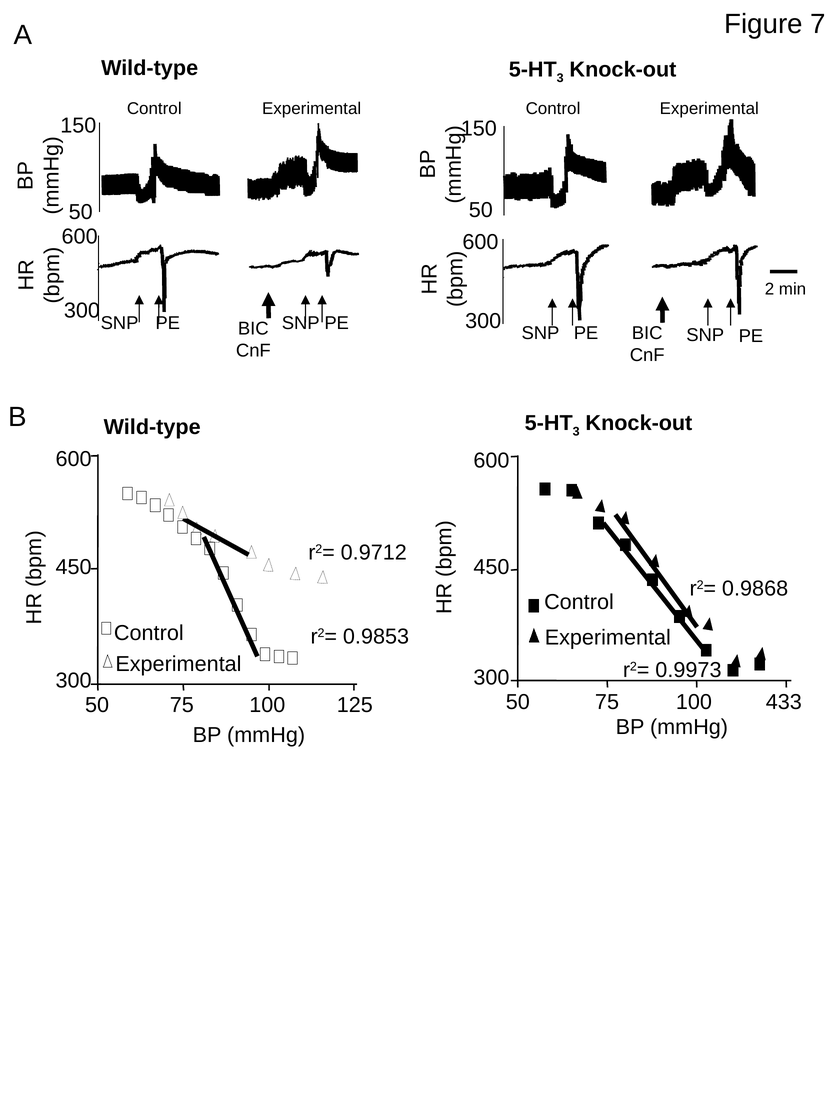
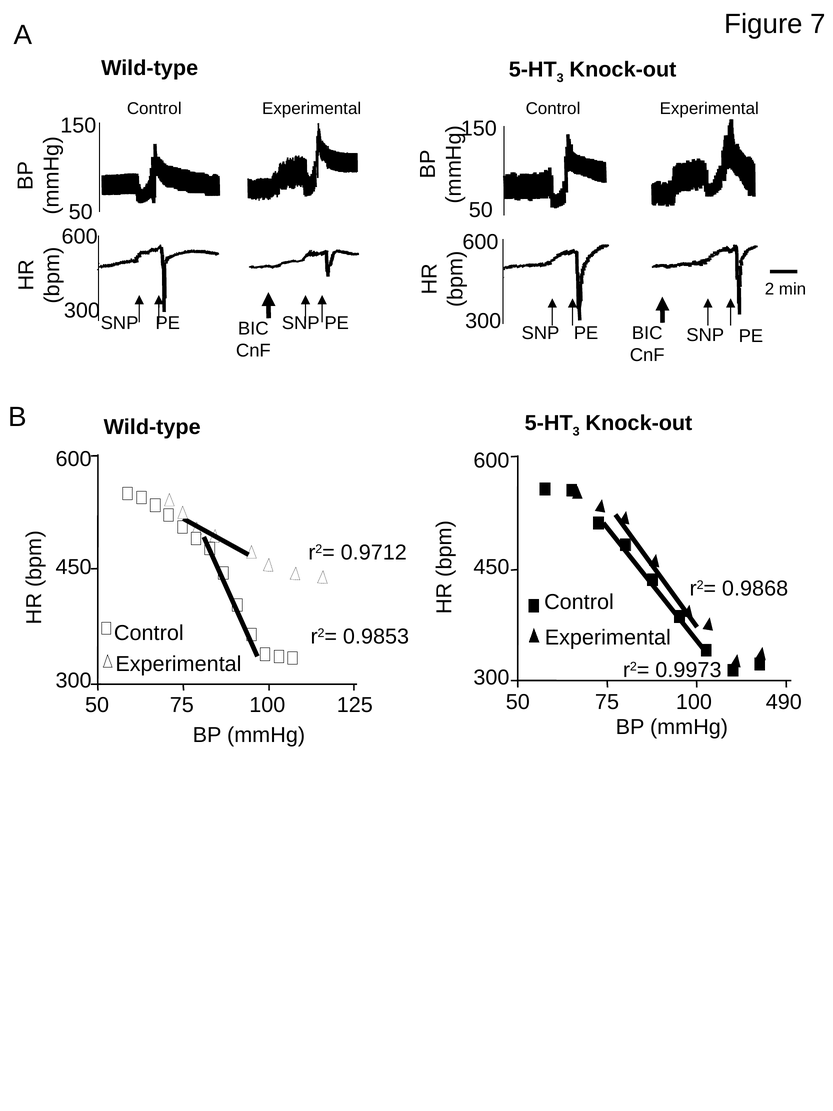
433: 433 -> 490
